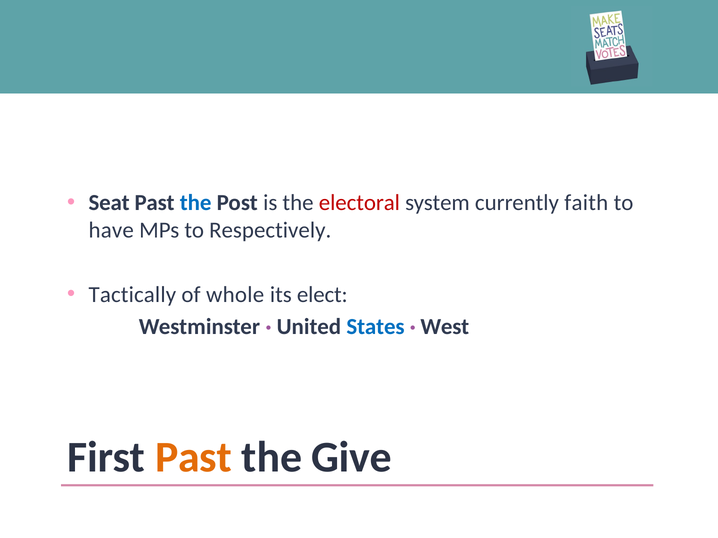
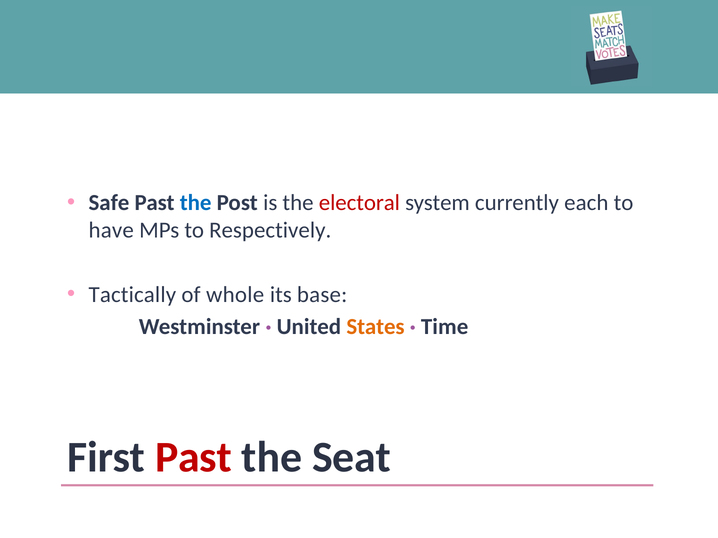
Seat: Seat -> Safe
faith: faith -> each
elect: elect -> base
States colour: blue -> orange
West: West -> Time
Past at (193, 458) colour: orange -> red
Give: Give -> Seat
